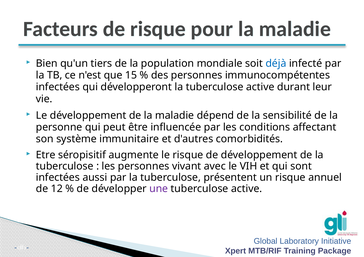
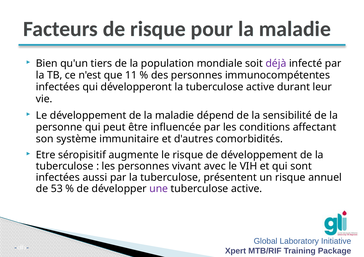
déjà colour: blue -> purple
15: 15 -> 11
12: 12 -> 53
